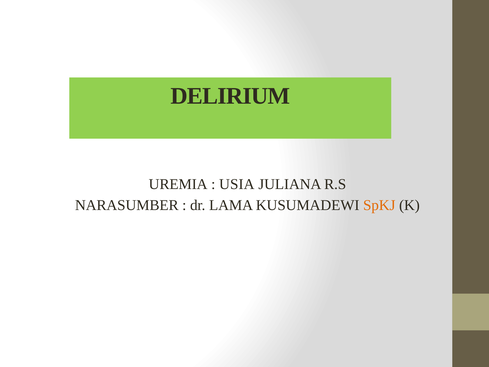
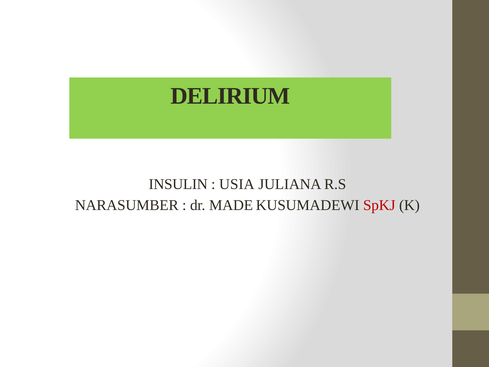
UREMIA: UREMIA -> INSULIN
LAMA: LAMA -> MADE
SpKJ colour: orange -> red
